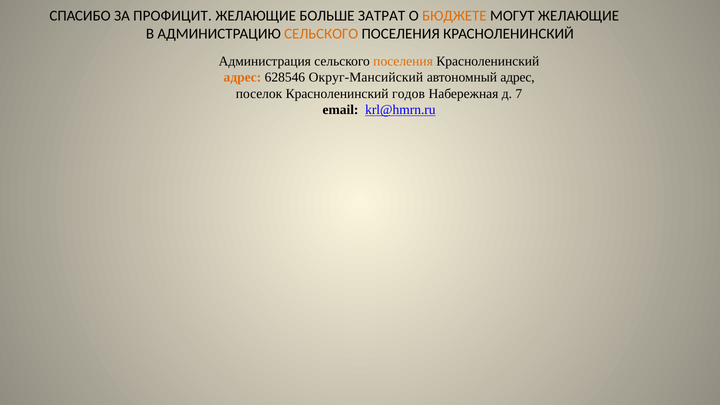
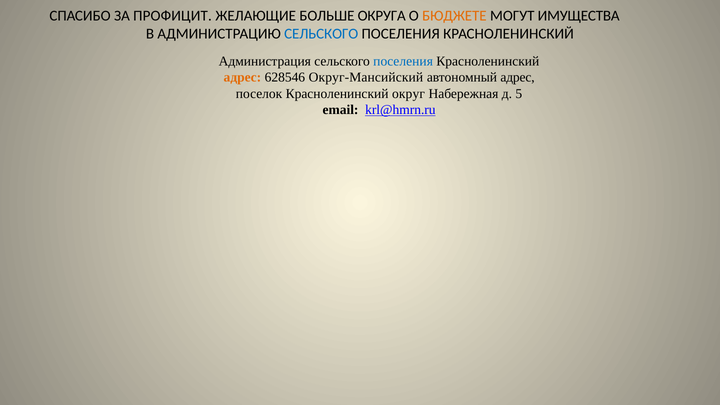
ЗАТРАТ: ЗАТРАТ -> ОКРУГА
МОГУТ ЖЕЛАЮЩИЕ: ЖЕЛАЮЩИЕ -> ИМУЩЕСТВА
СЕЛЬСКОГО at (321, 34) colour: orange -> blue
поселения at (403, 61) colour: orange -> blue
годов: годов -> округ
7: 7 -> 5
